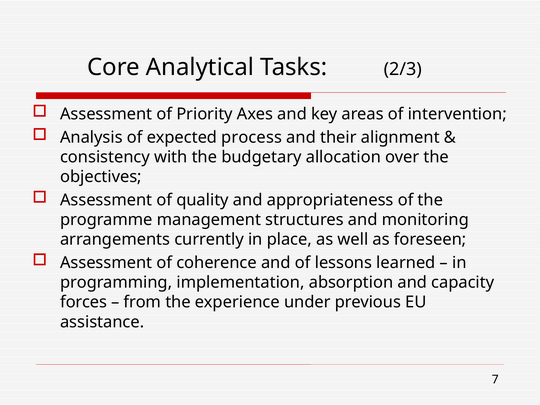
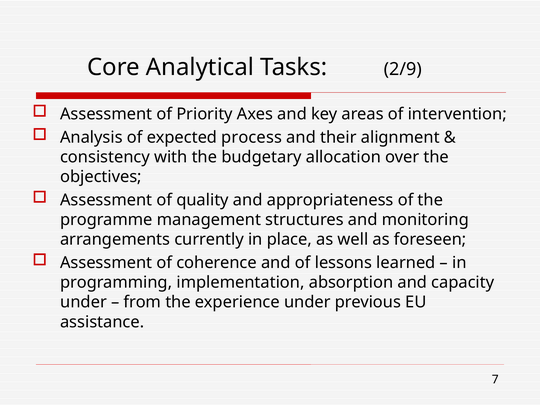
2/3: 2/3 -> 2/9
forces at (84, 302): forces -> under
